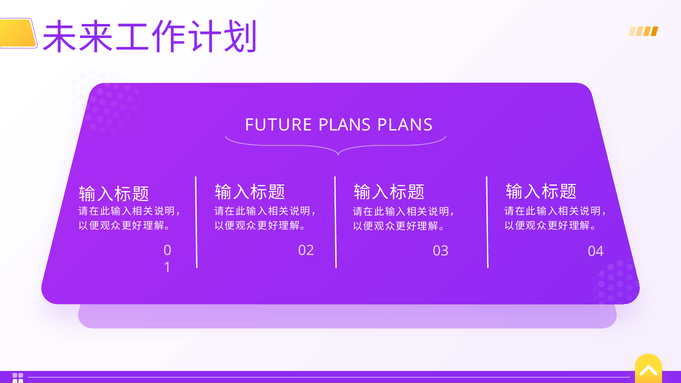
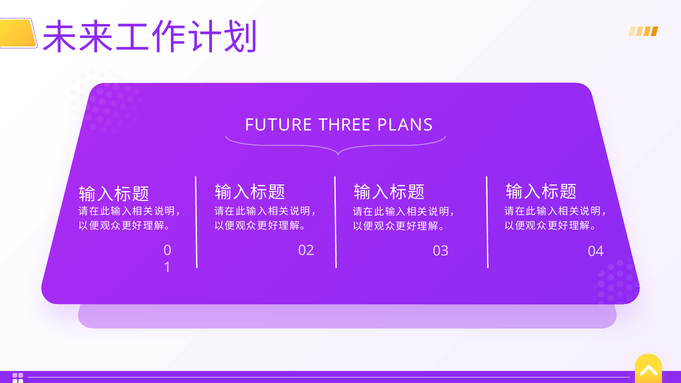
FUTURE PLANS: PLANS -> THREE
